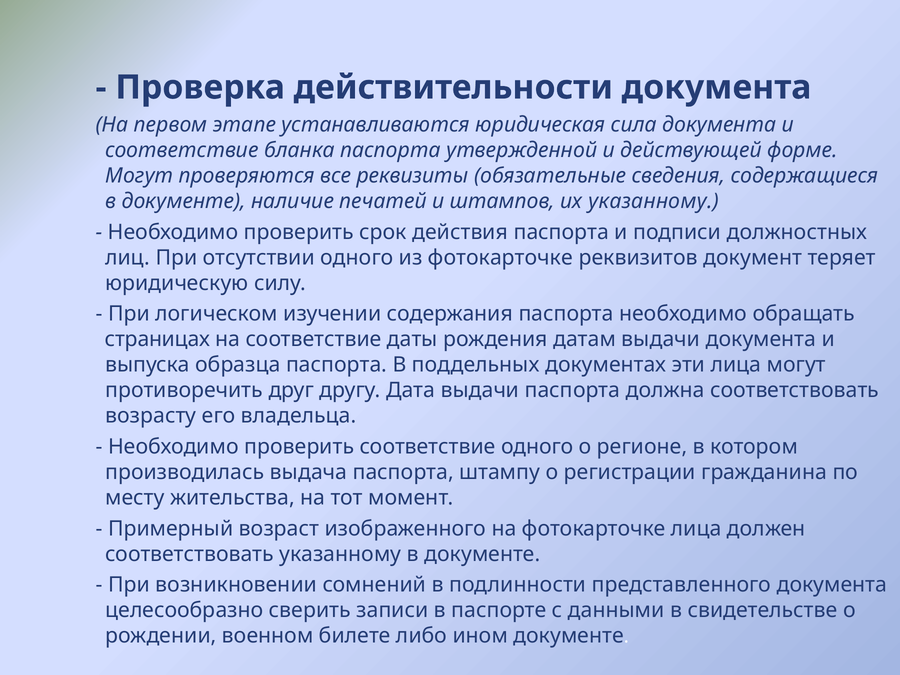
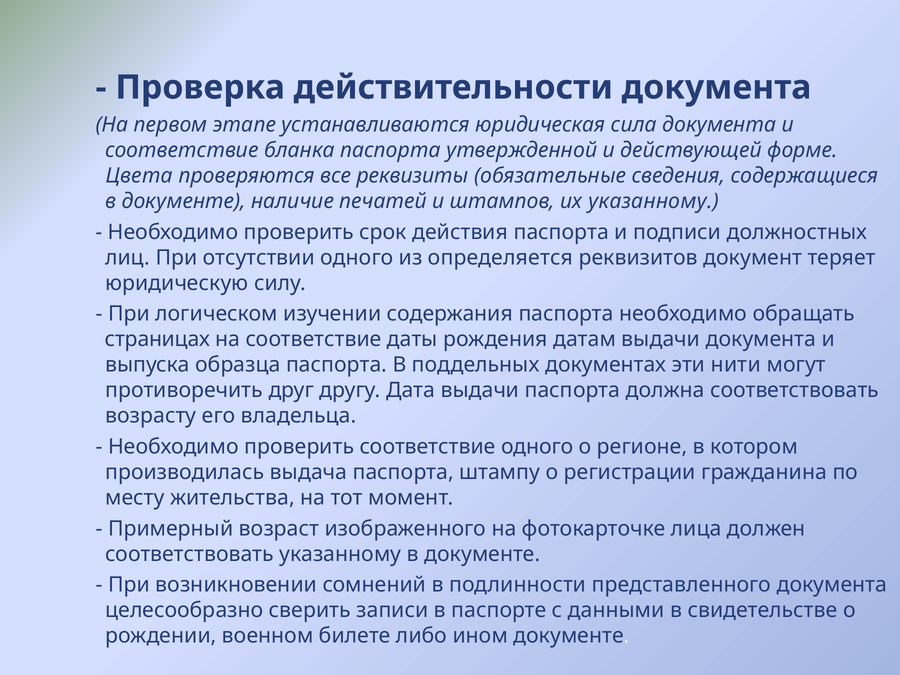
Могут at (139, 176): Могут -> Цвета
из фотокарточке: фотокарточке -> определяется
эти лица: лица -> нити
